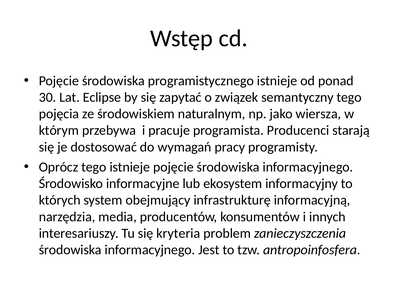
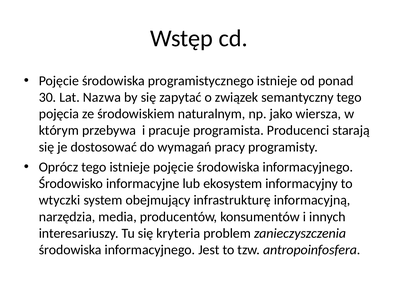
Eclipse: Eclipse -> Nazwa
których: których -> wtyczki
